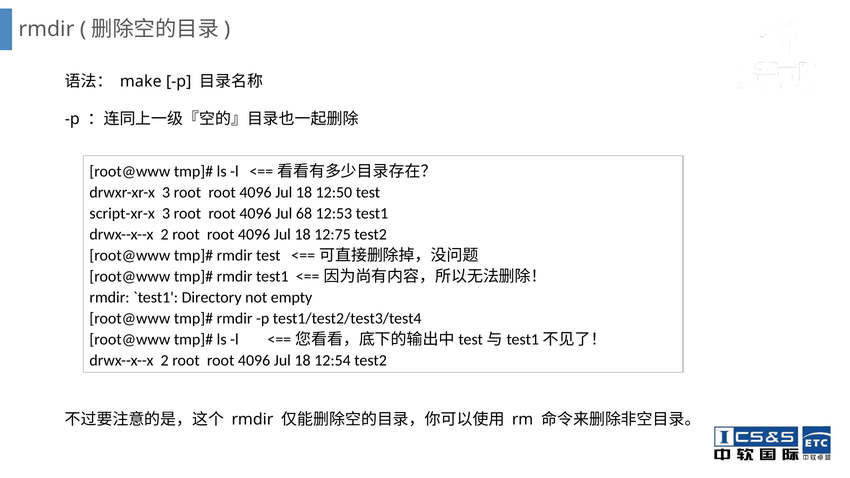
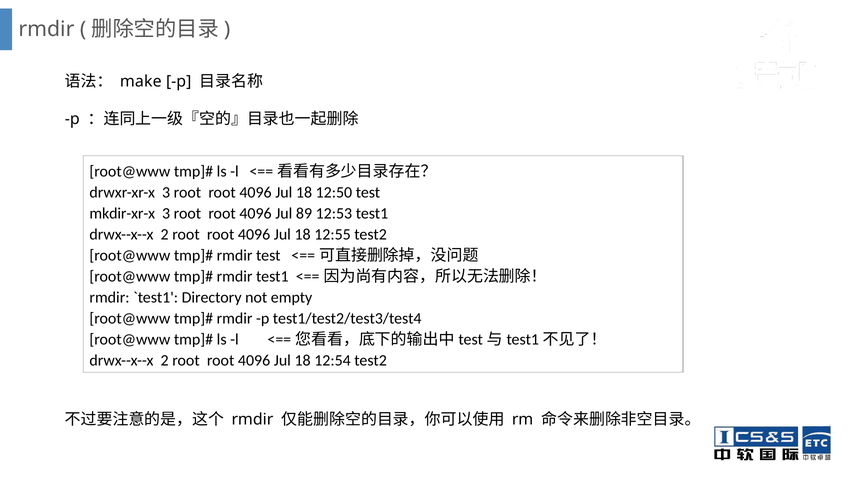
script-xr-x: script-xr-x -> mkdir-xr-x
68: 68 -> 89
12:75: 12:75 -> 12:55
